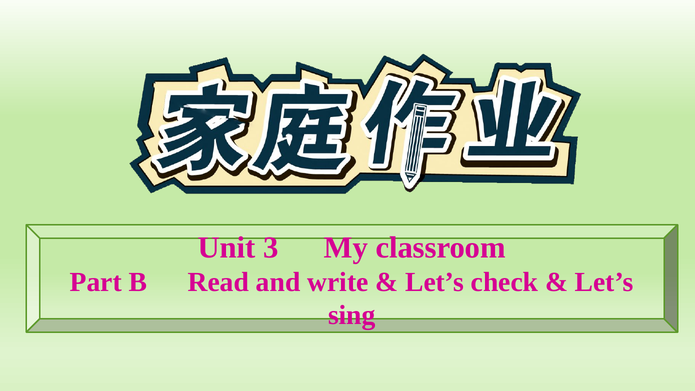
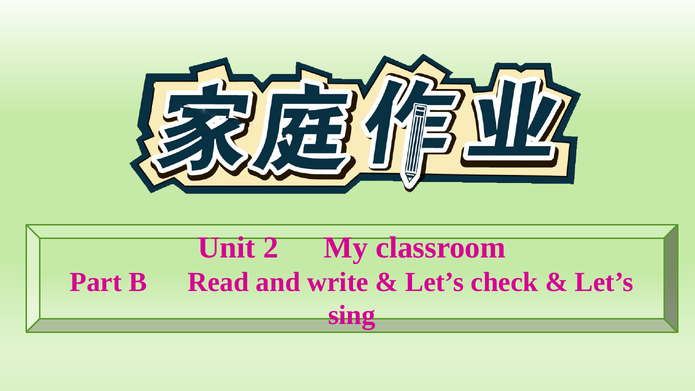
3: 3 -> 2
